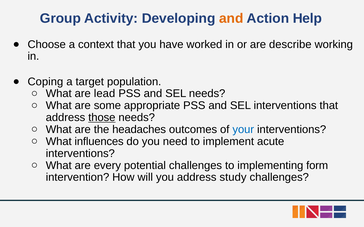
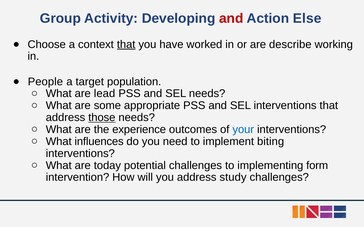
and at (231, 19) colour: orange -> red
Help: Help -> Else
that at (126, 44) underline: none -> present
Coping: Coping -> People
headaches: headaches -> experience
acute: acute -> biting
every: every -> today
